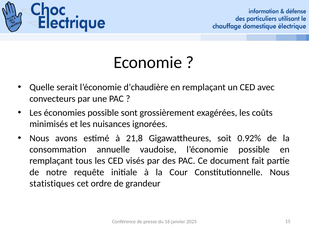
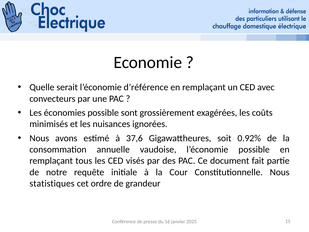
d’chaudière: d’chaudière -> d’référence
21,8: 21,8 -> 37,6
